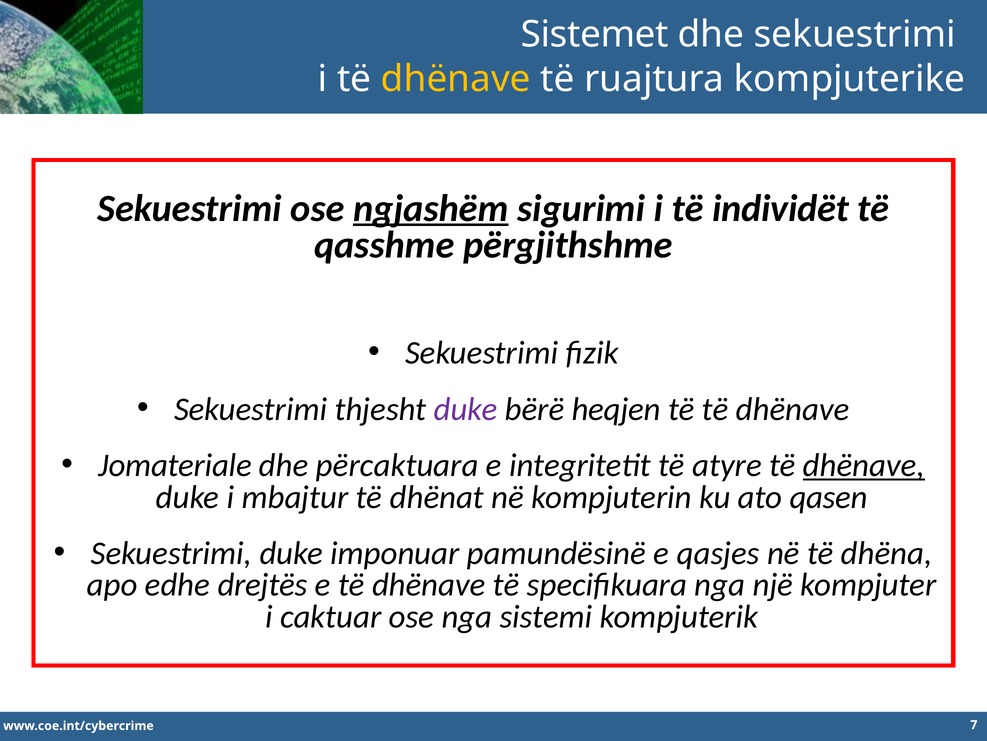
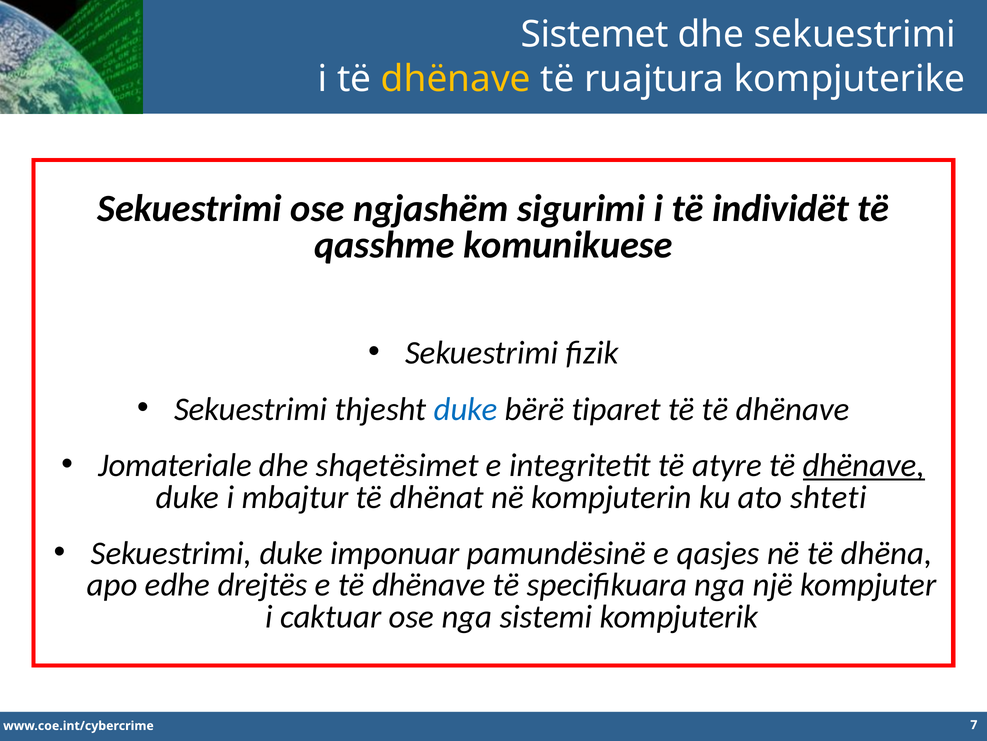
ngjashëm underline: present -> none
përgjithshme: përgjithshme -> komunikuese
duke at (466, 409) colour: purple -> blue
heqjen: heqjen -> tiparet
përcaktuara: përcaktuara -> shqetësimet
qasen: qasen -> shteti
